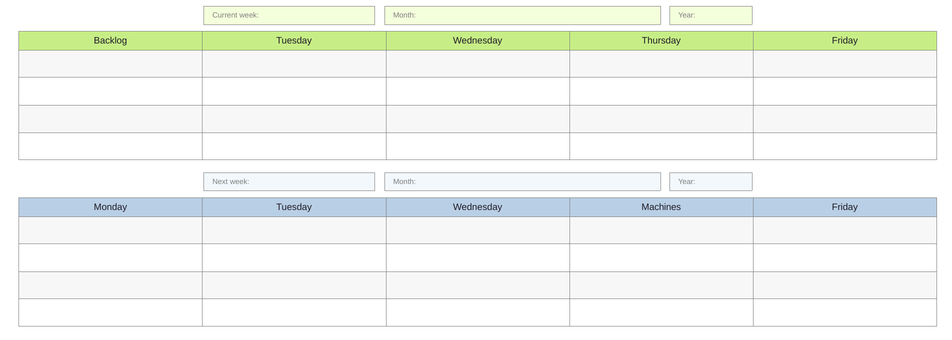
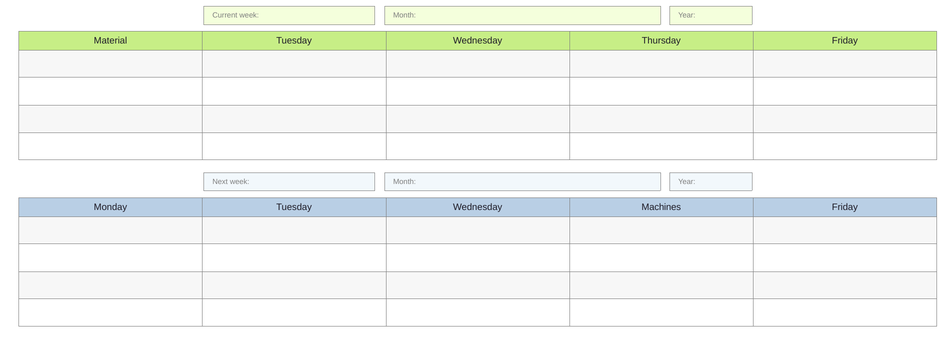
Backlog: Backlog -> Material
